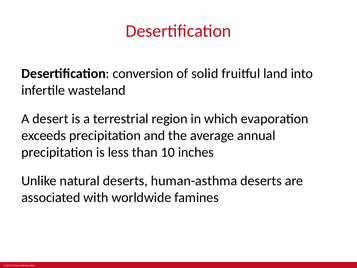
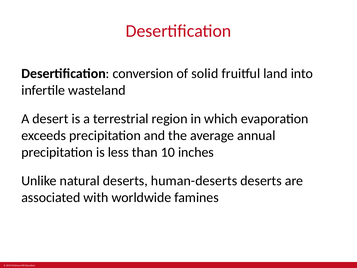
human-asthma: human-asthma -> human-deserts
